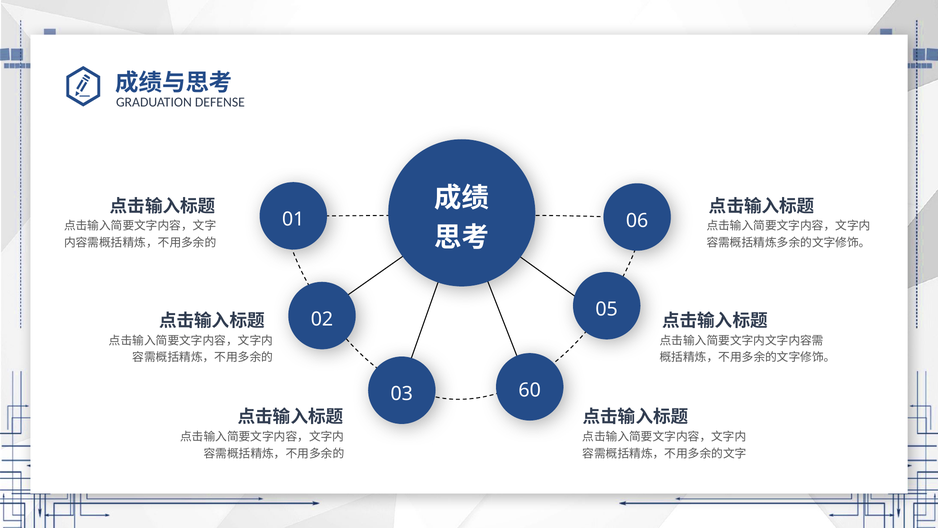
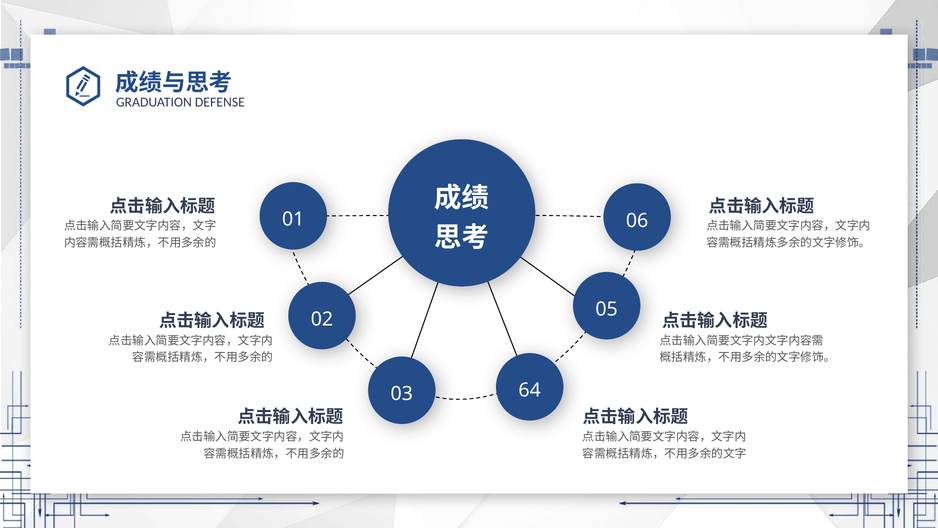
60: 60 -> 64
